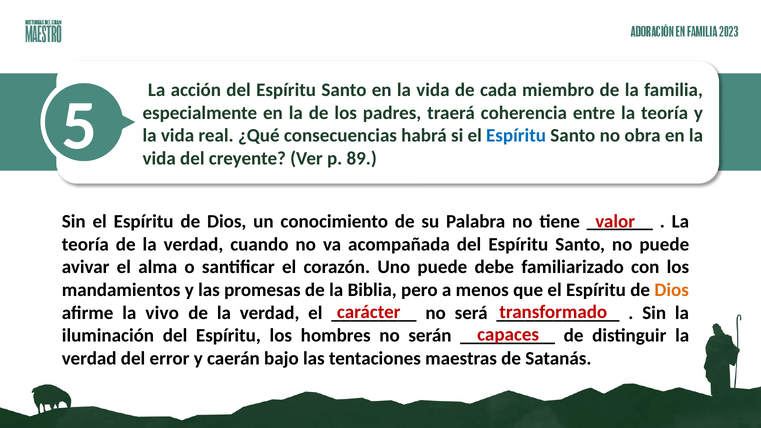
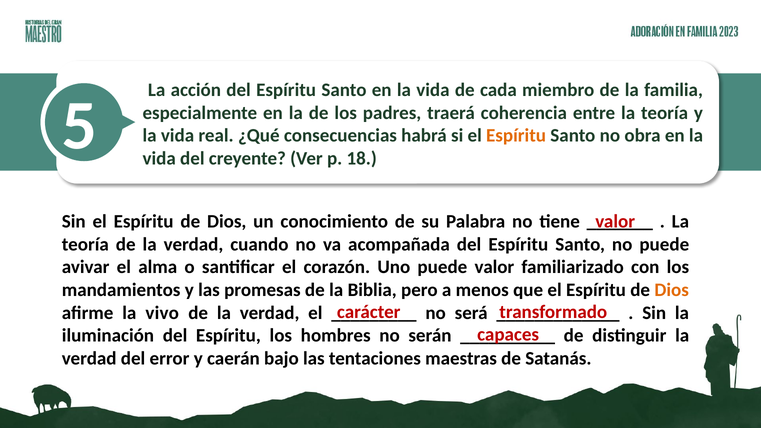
Espíritu at (516, 136) colour: blue -> orange
89: 89 -> 18
puede debe: debe -> valor
